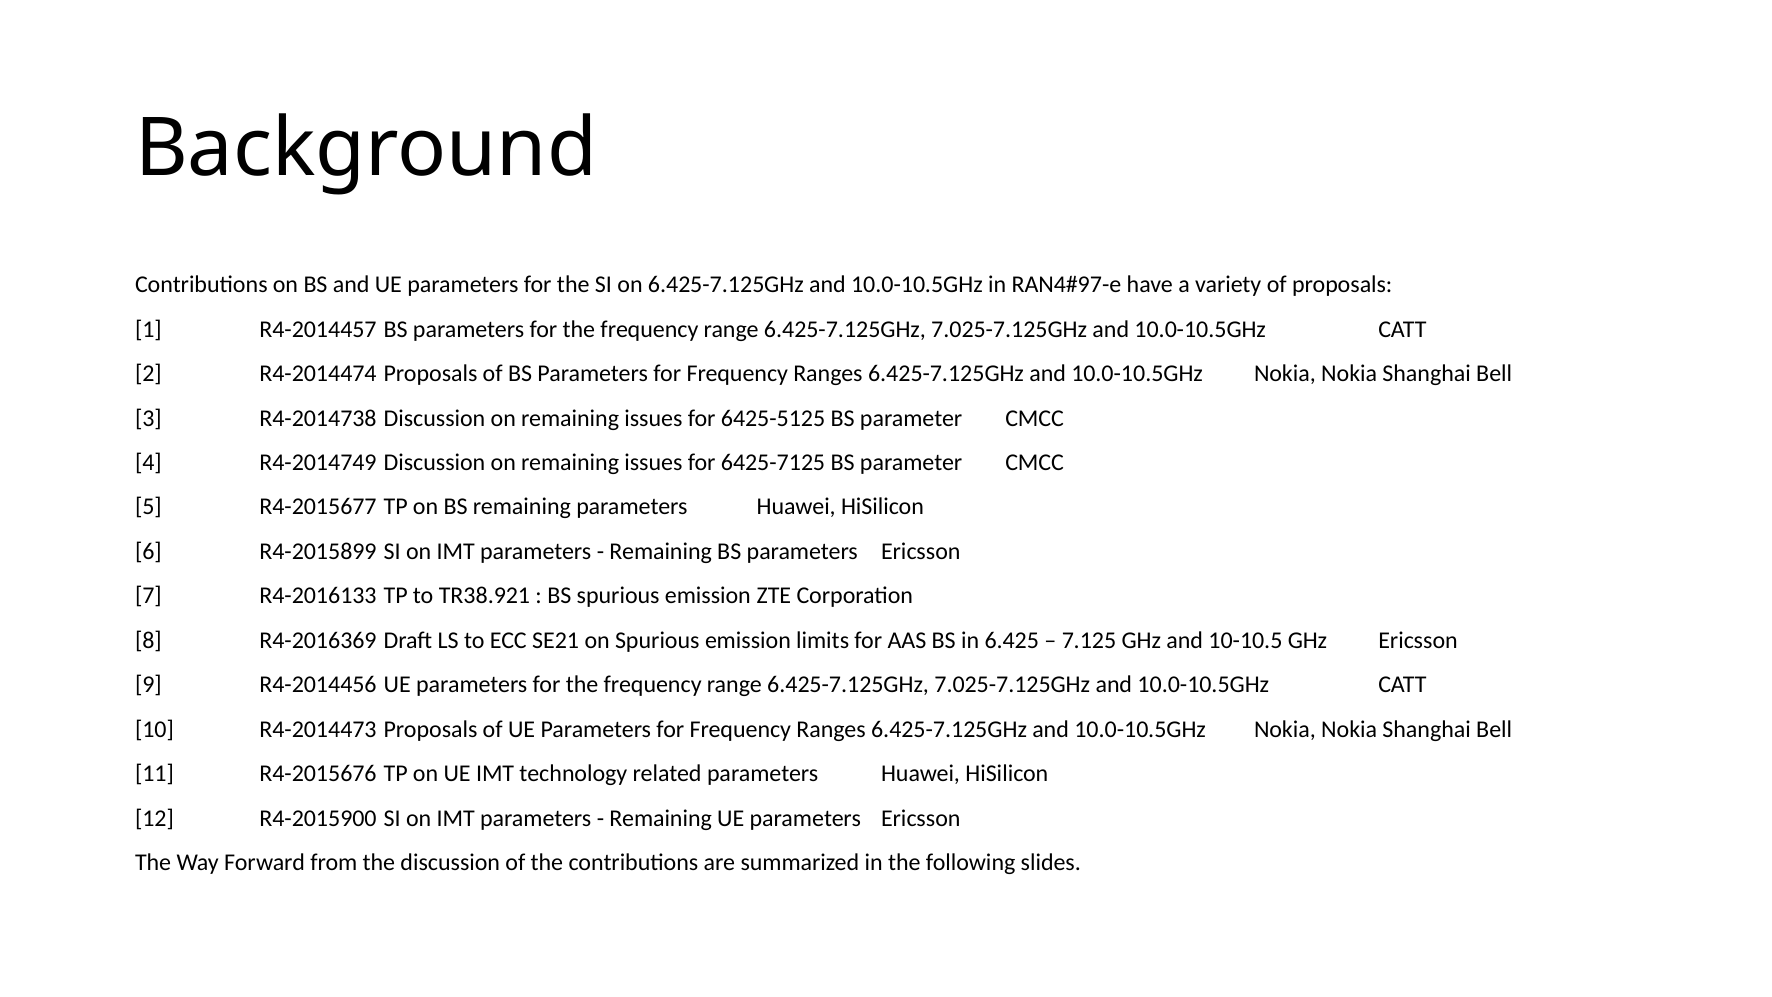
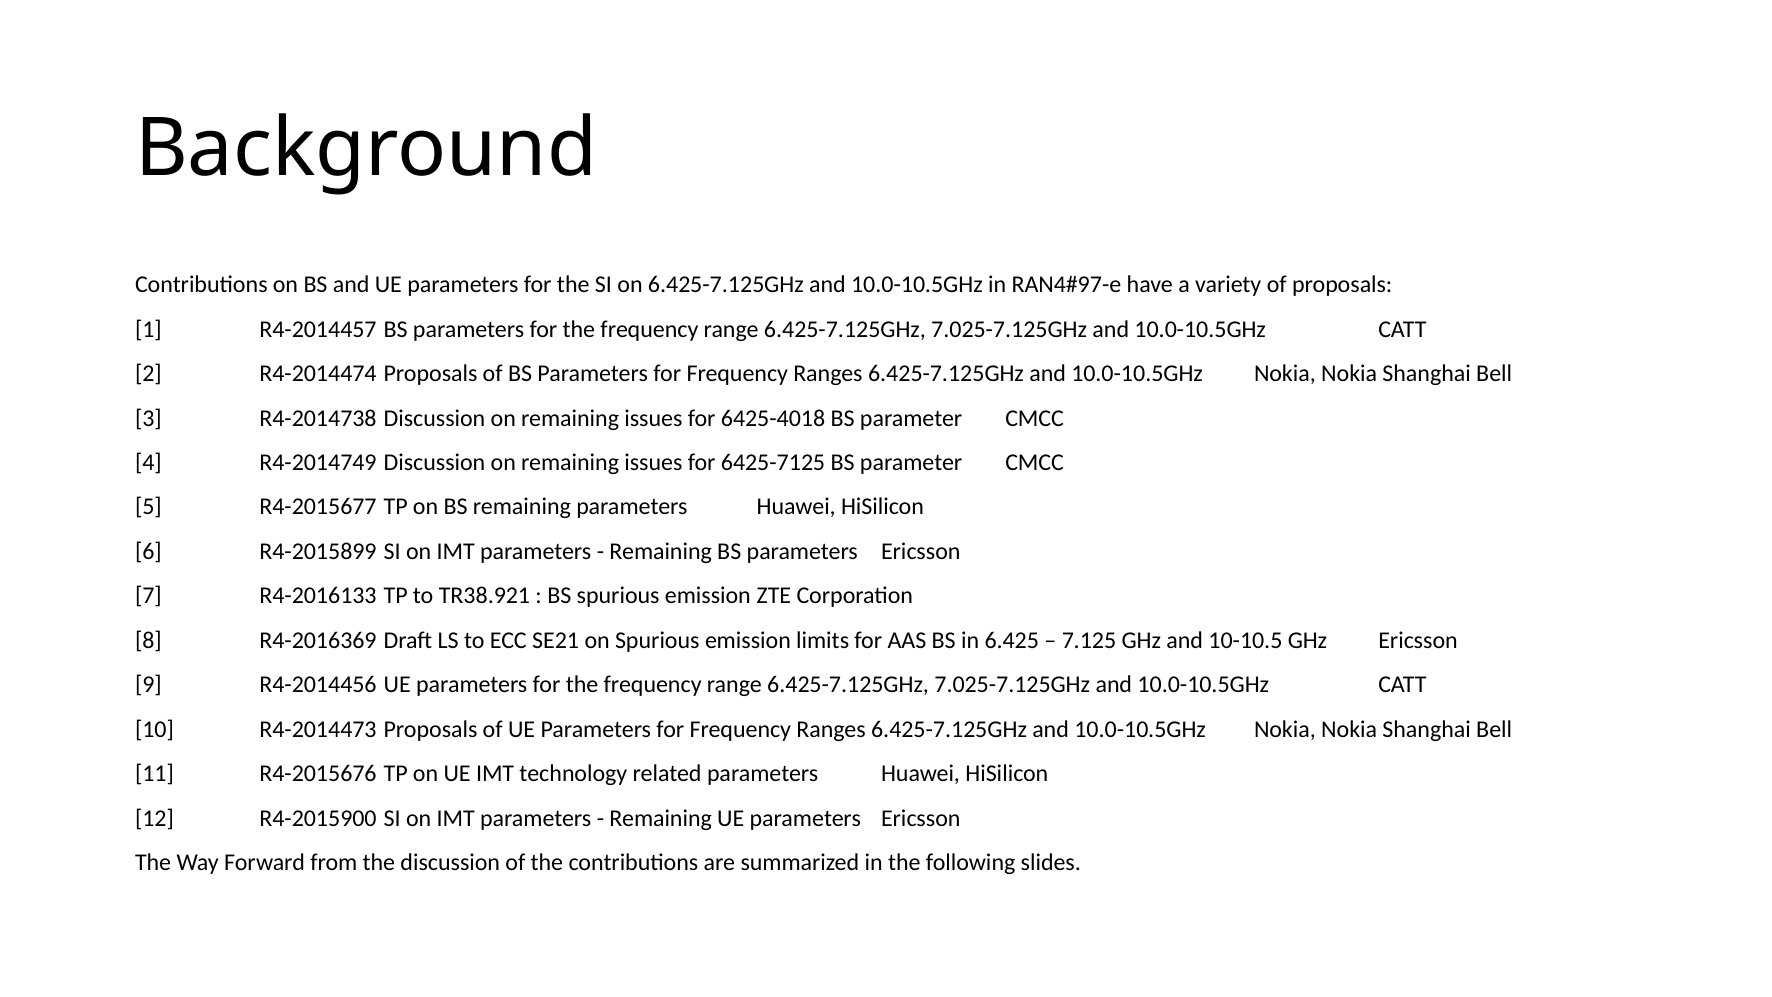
6425-5125: 6425-5125 -> 6425-4018
